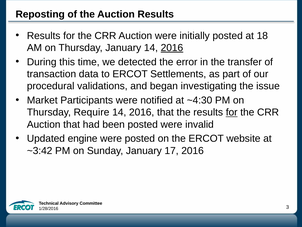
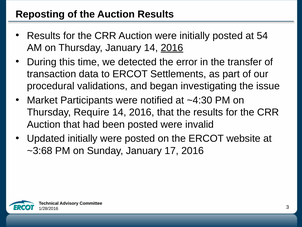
18: 18 -> 54
for at (232, 112) underline: present -> none
Updated engine: engine -> initially
~3:42: ~3:42 -> ~3:68
